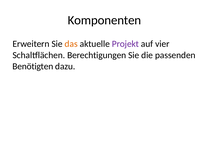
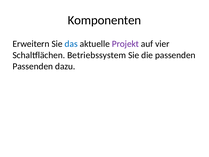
das colour: orange -> blue
Berechtigungen: Berechtigungen -> Betriebssystem
Benötigten at (33, 66): Benötigten -> Passenden
